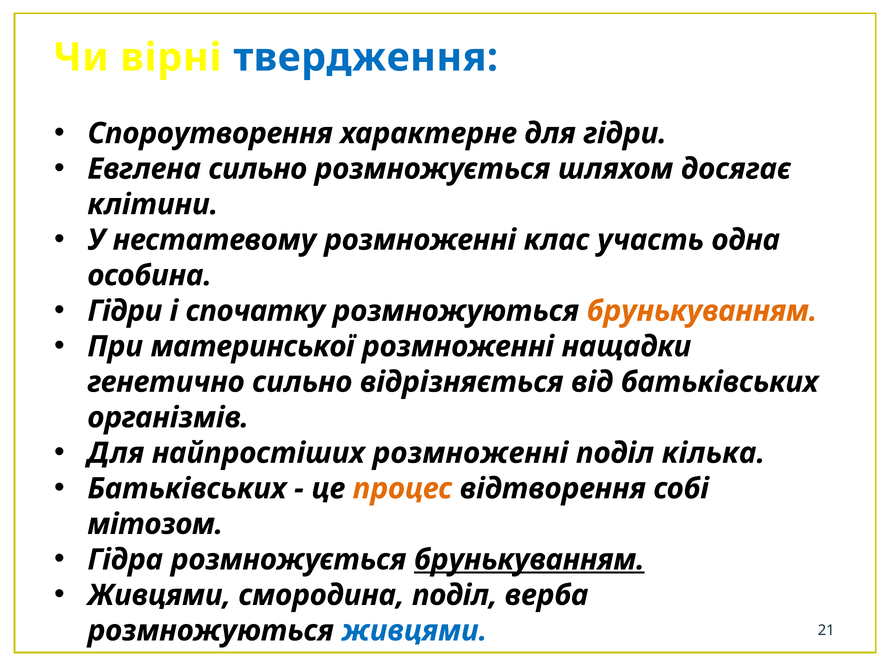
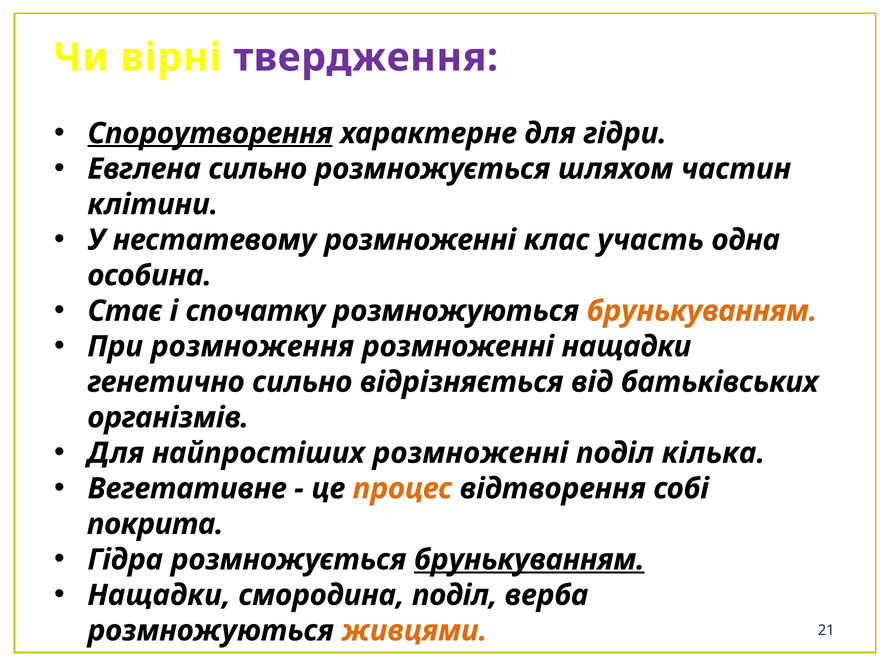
твердження colour: blue -> purple
Спороутворення underline: none -> present
досягає: досягає -> частин
Гідри at (125, 311): Гідри -> Стає
материнської: материнської -> розмноження
Батьківських at (187, 489): Батьківських -> Вегетативне
мітозом: мітозом -> покрита
Живцями at (159, 595): Живцями -> Нащадки
живцями at (414, 631) colour: blue -> orange
